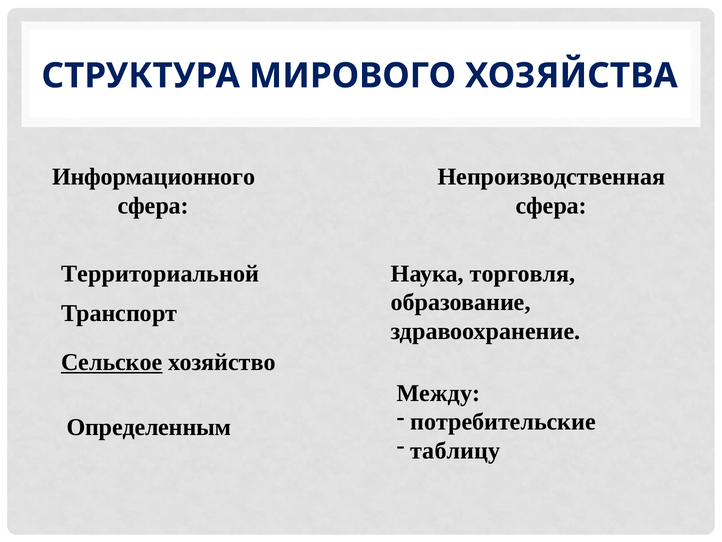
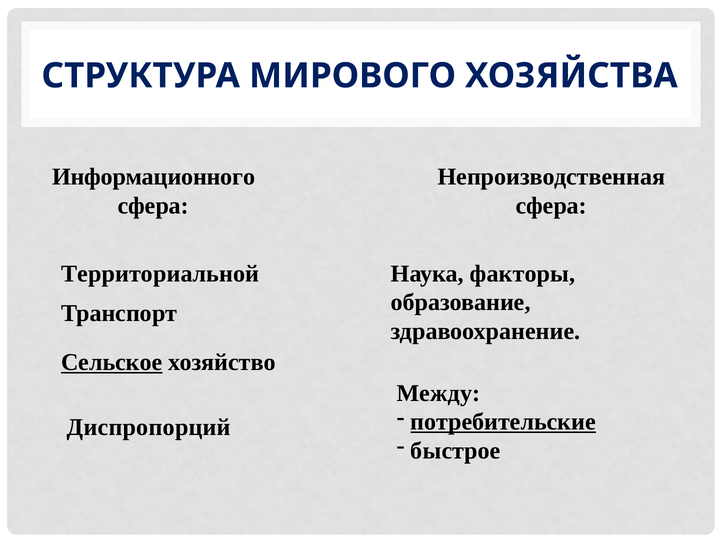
торговля: торговля -> факторы
потребительские underline: none -> present
Определенным: Определенным -> Диспропорций
таблицу: таблицу -> быстрое
